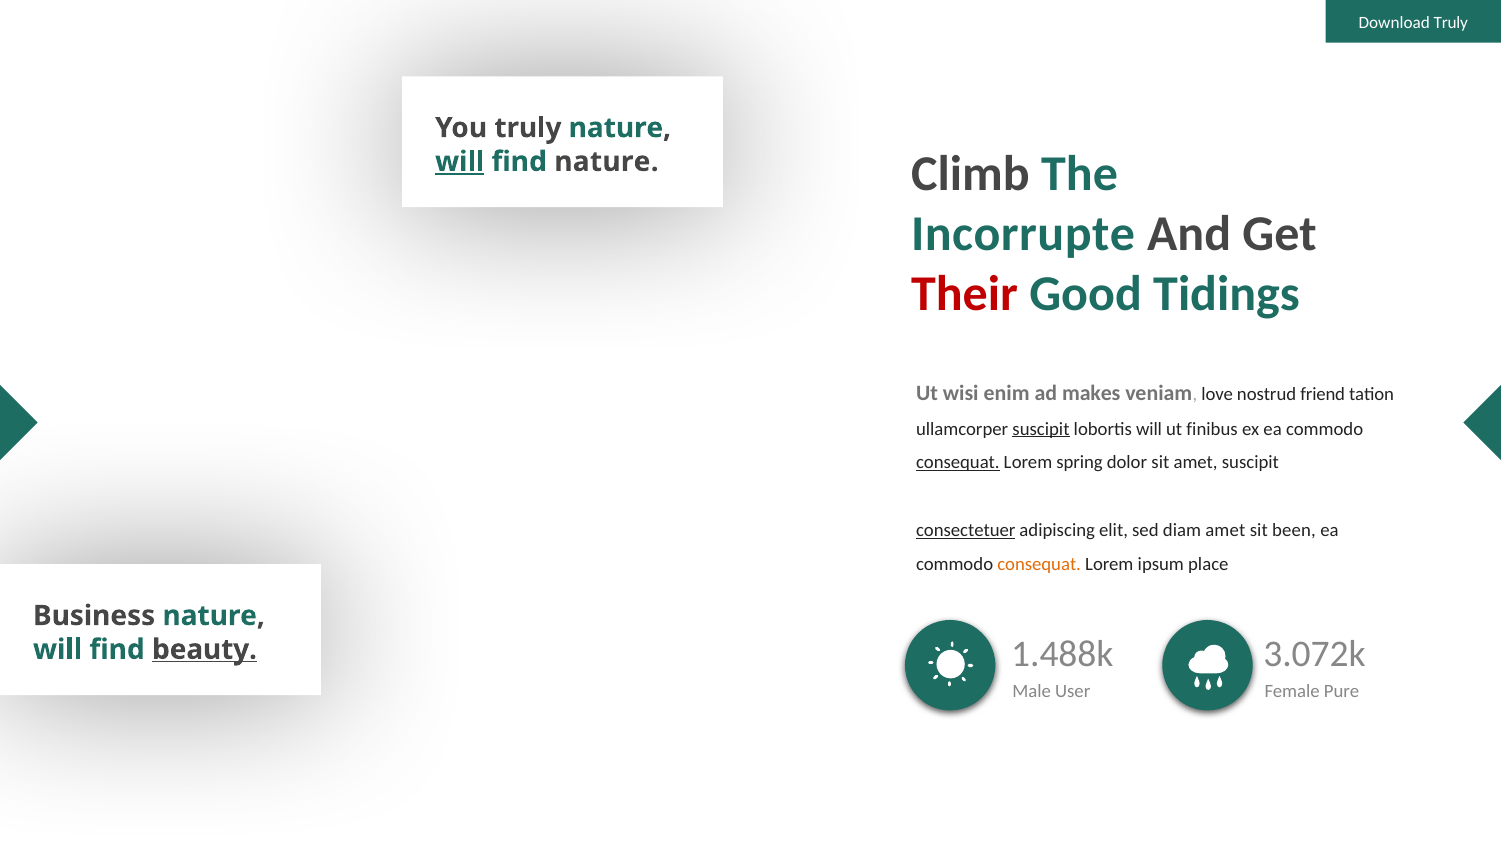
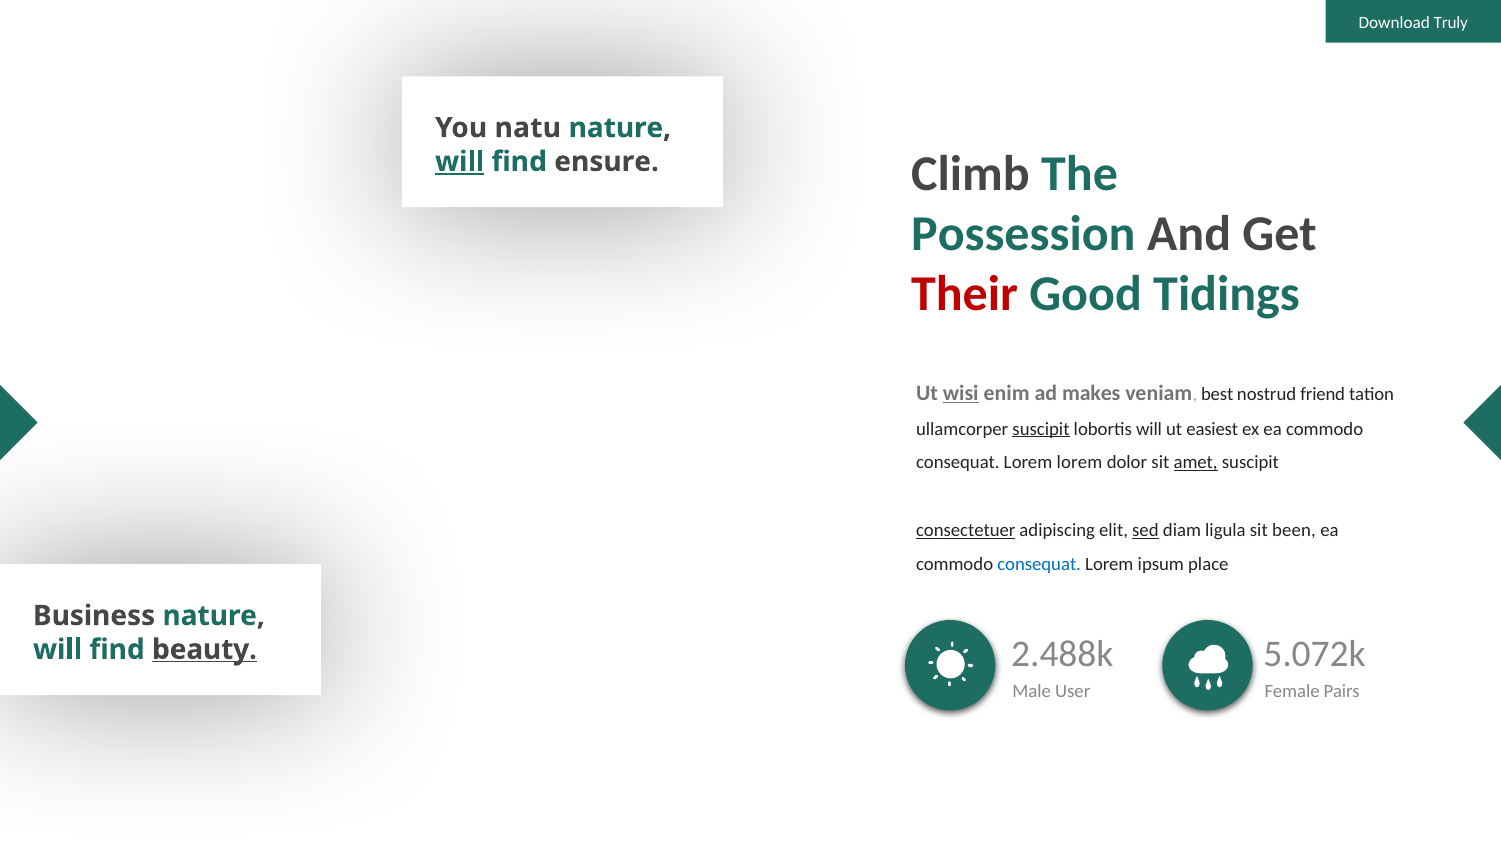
You truly: truly -> natu
find nature: nature -> ensure
Incorrupte: Incorrupte -> Possession
wisi underline: none -> present
love: love -> best
finibus: finibus -> easiest
consequat at (958, 462) underline: present -> none
Lorem spring: spring -> lorem
amet at (1196, 462) underline: none -> present
sed underline: none -> present
diam amet: amet -> ligula
consequat at (1039, 564) colour: orange -> blue
1.488k: 1.488k -> 2.488k
3.072k: 3.072k -> 5.072k
Pure: Pure -> Pairs
